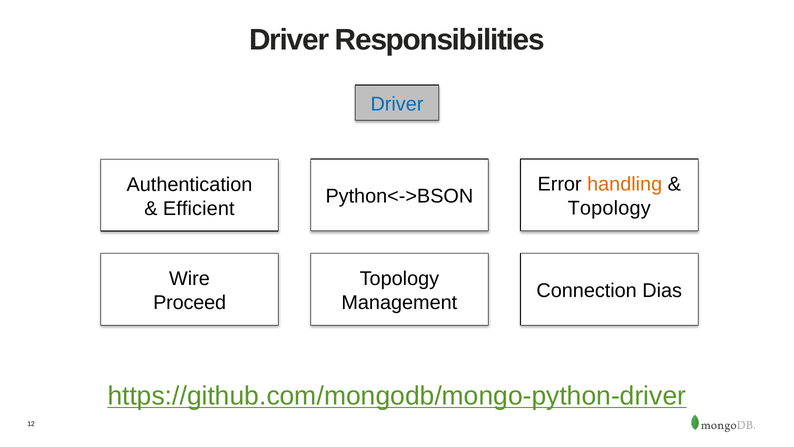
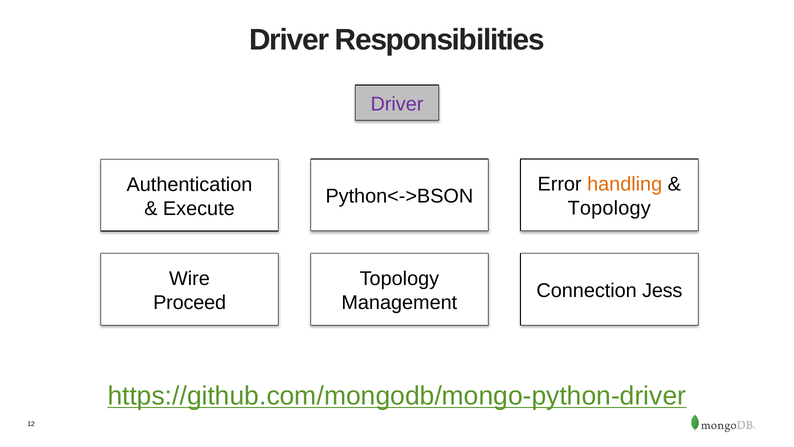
Driver at (397, 104) colour: blue -> purple
Efficient: Efficient -> Execute
Dias: Dias -> Jess
